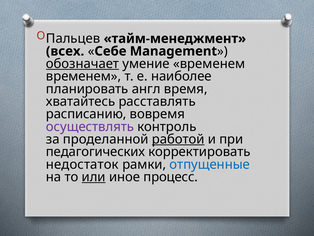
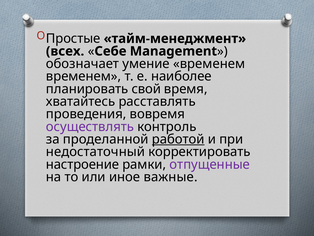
Пальцев: Пальцев -> Простые
обозначает underline: present -> none
англ: англ -> свой
расписанию: расписанию -> проведения
педагогических: педагогических -> недостаточный
недостаток: недостаток -> настроение
отпущенные colour: blue -> purple
или underline: present -> none
процесс: процесс -> важные
